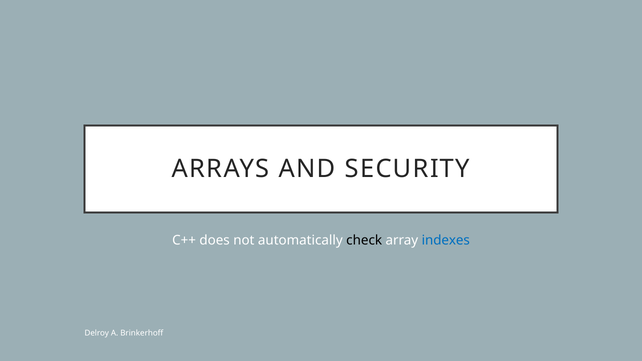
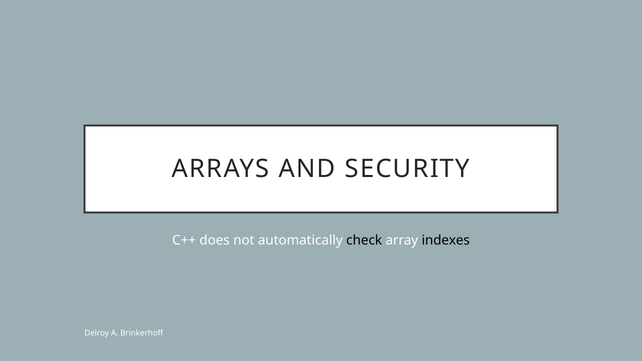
indexes colour: blue -> black
